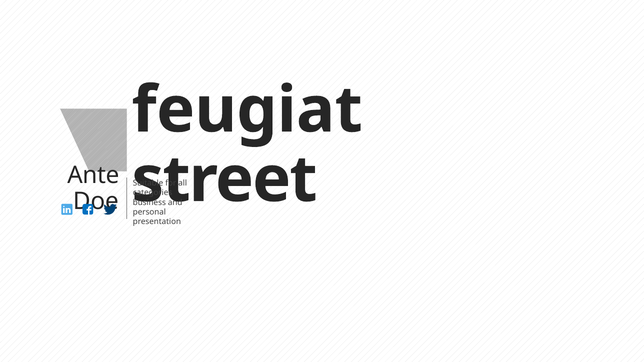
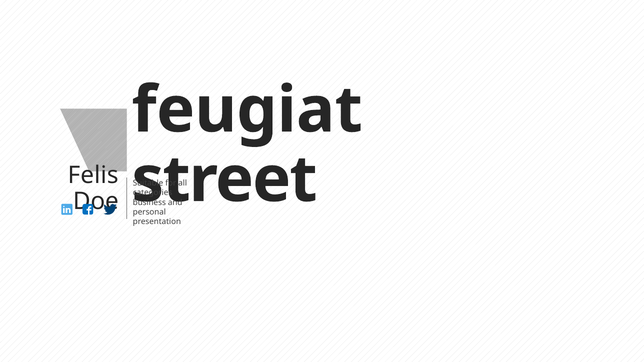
Ante: Ante -> Felis
